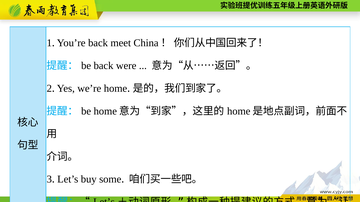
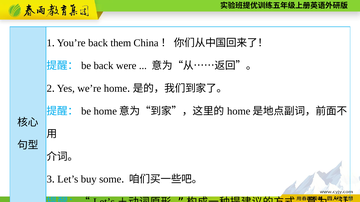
meet: meet -> them
